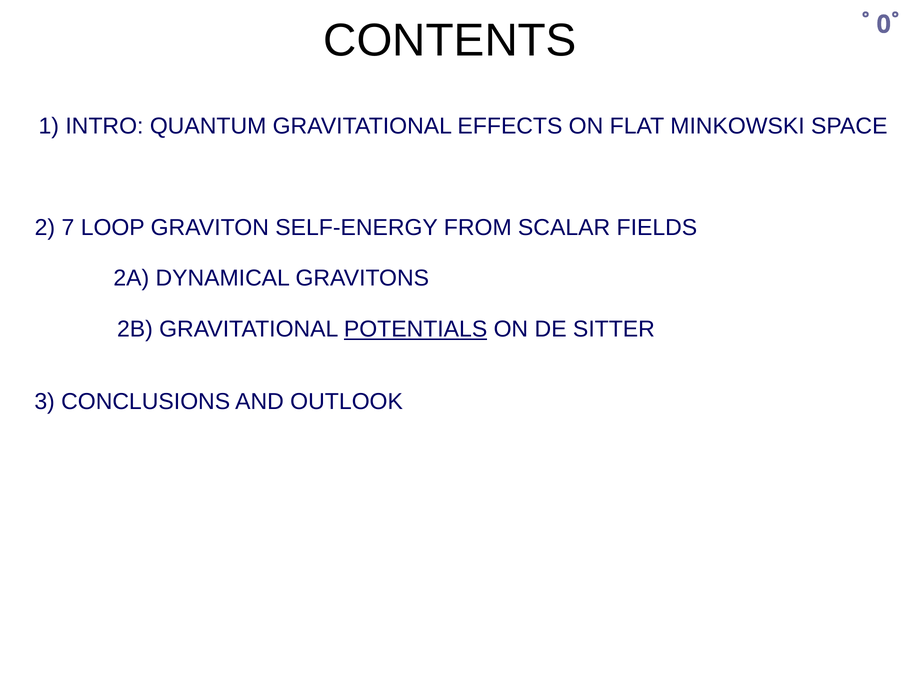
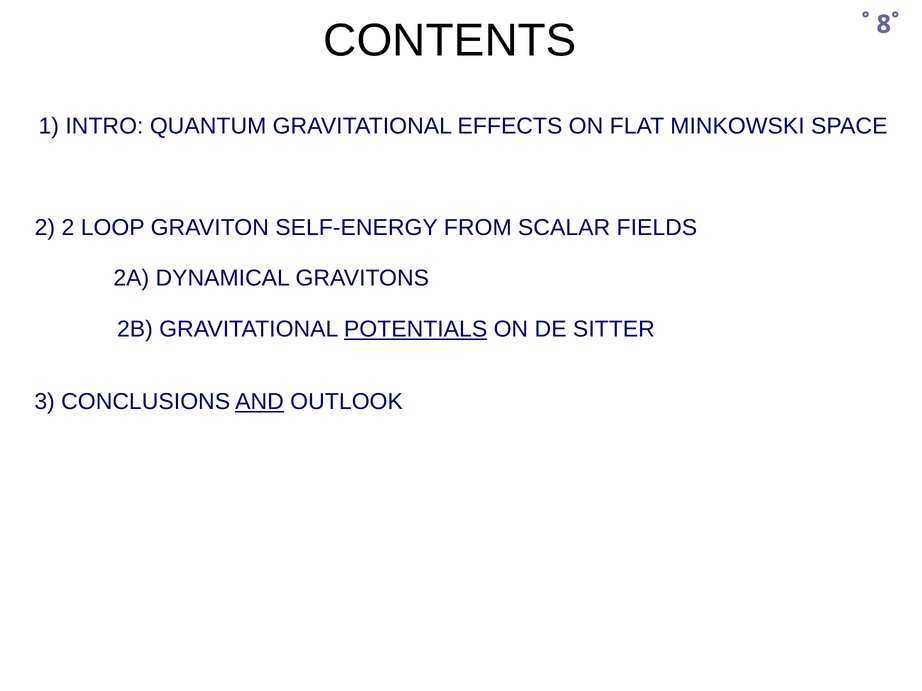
0˚: 0˚ -> 8˚
2 7: 7 -> 2
AND underline: none -> present
